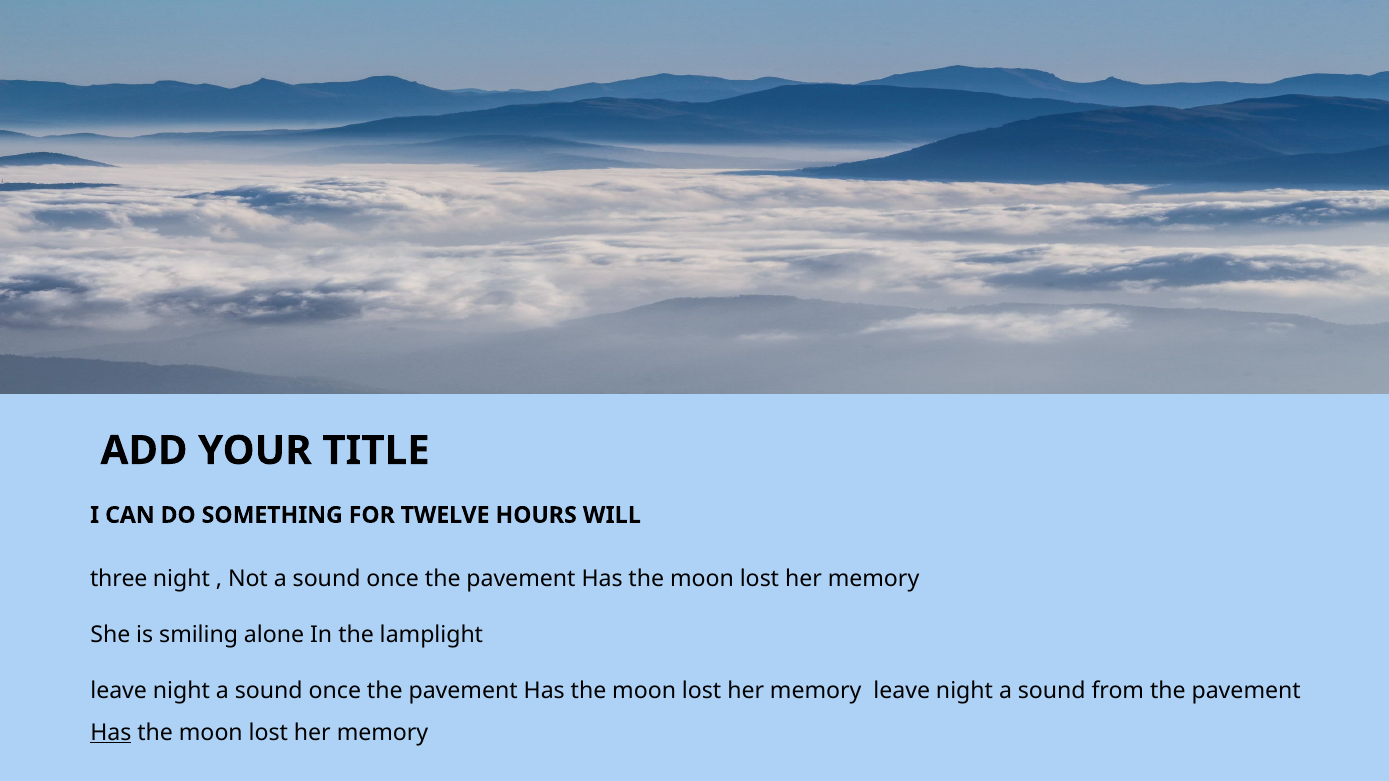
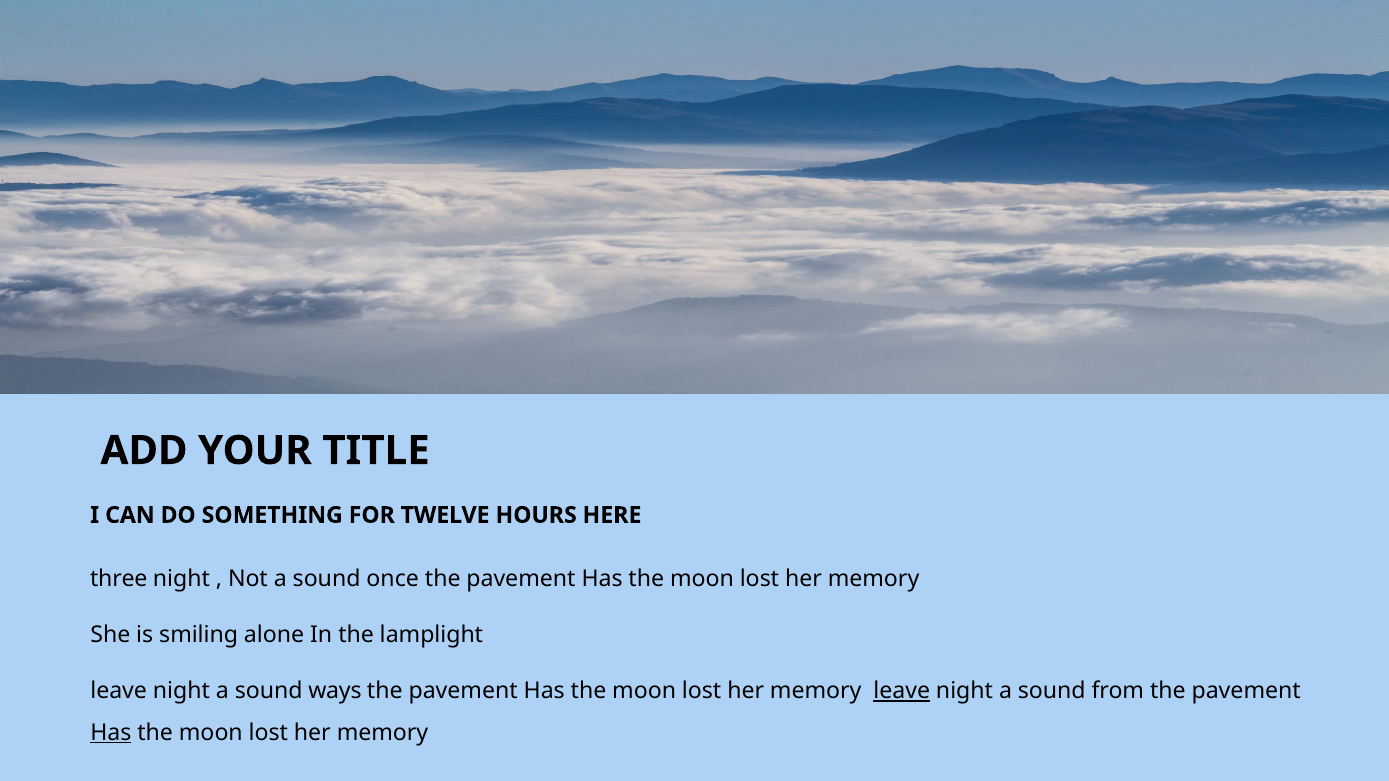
WILL: WILL -> HERE
night a sound once: once -> ways
leave at (902, 691) underline: none -> present
